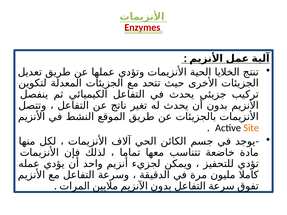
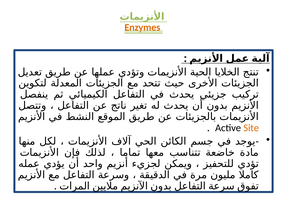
Enzymes colour: red -> orange
